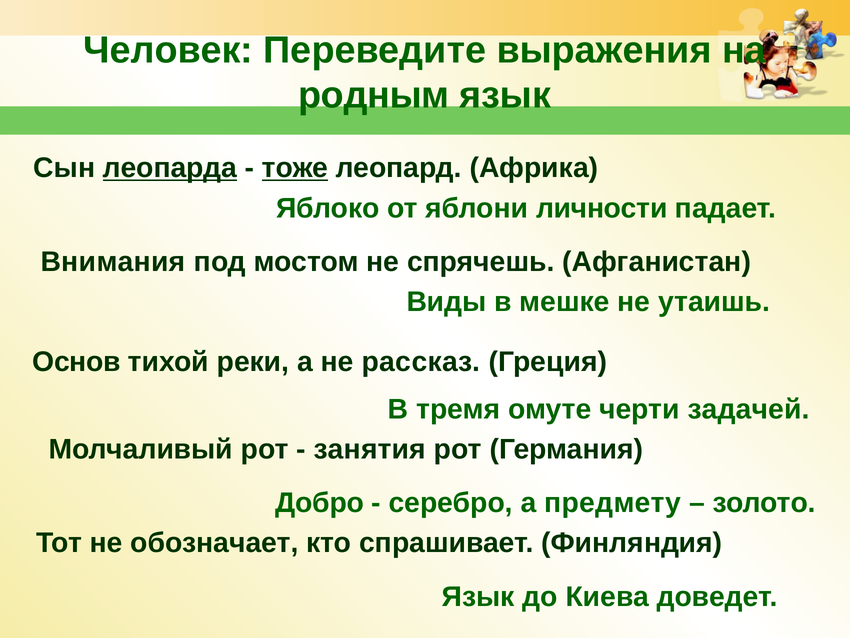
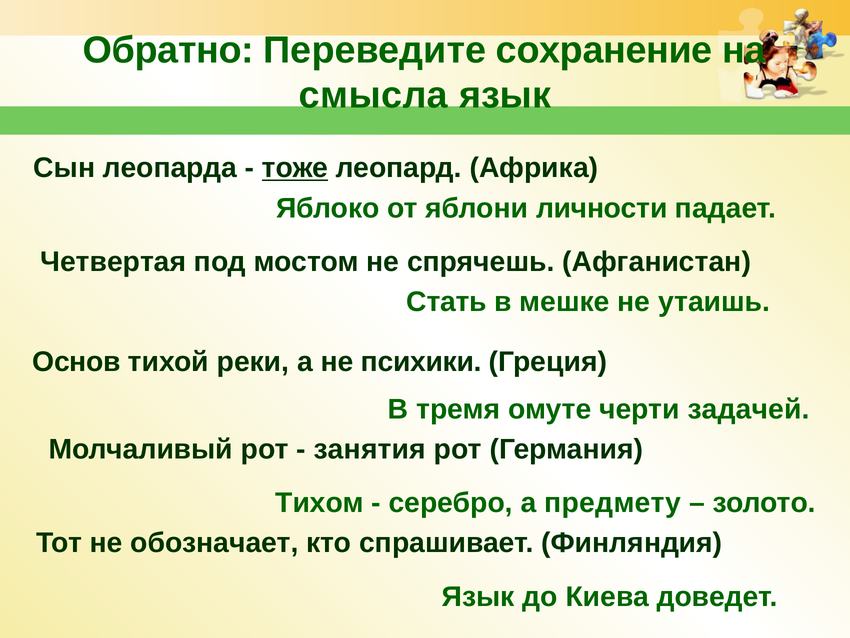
Человек: Человек -> Обратно
выражения: выражения -> сохранение
родным: родным -> смысла
леопарда underline: present -> none
Внимания: Внимания -> Четвертая
Виды: Виды -> Стать
рассказ: рассказ -> психики
Добро: Добро -> Тихом
